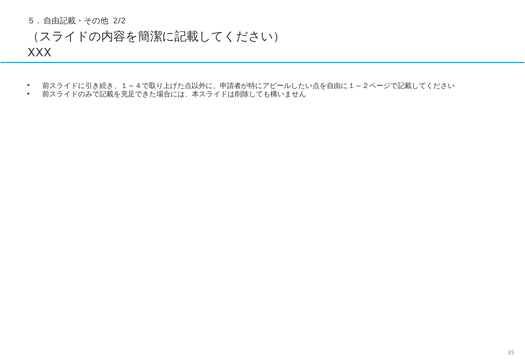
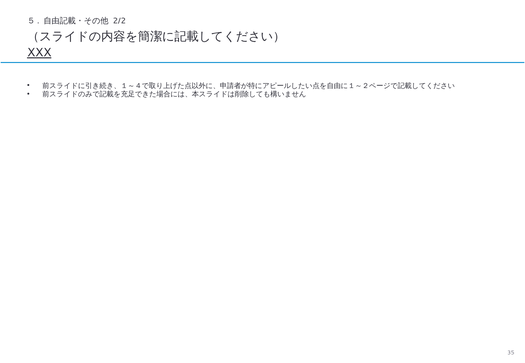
XXX underline: none -> present
